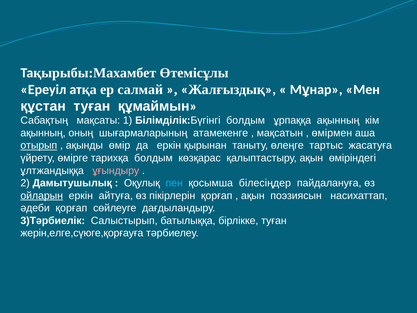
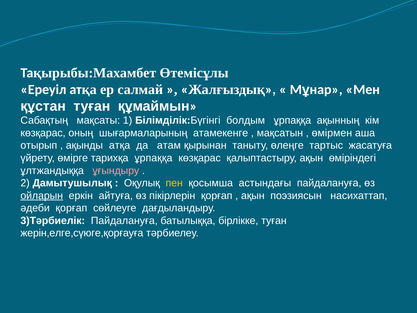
ақынның at (43, 133): ақынның -> көзқарас
отырып underline: present -> none
ақынды өмір: өмір -> атқа
да еркін: еркін -> атам
тарихқа болдым: болдым -> ұрпаққа
пен colour: light blue -> yellow
білесіңдер: білесіңдер -> астындағы
3)Тәрбиелік Салыстырып: Салыстырып -> Пайдалануға
